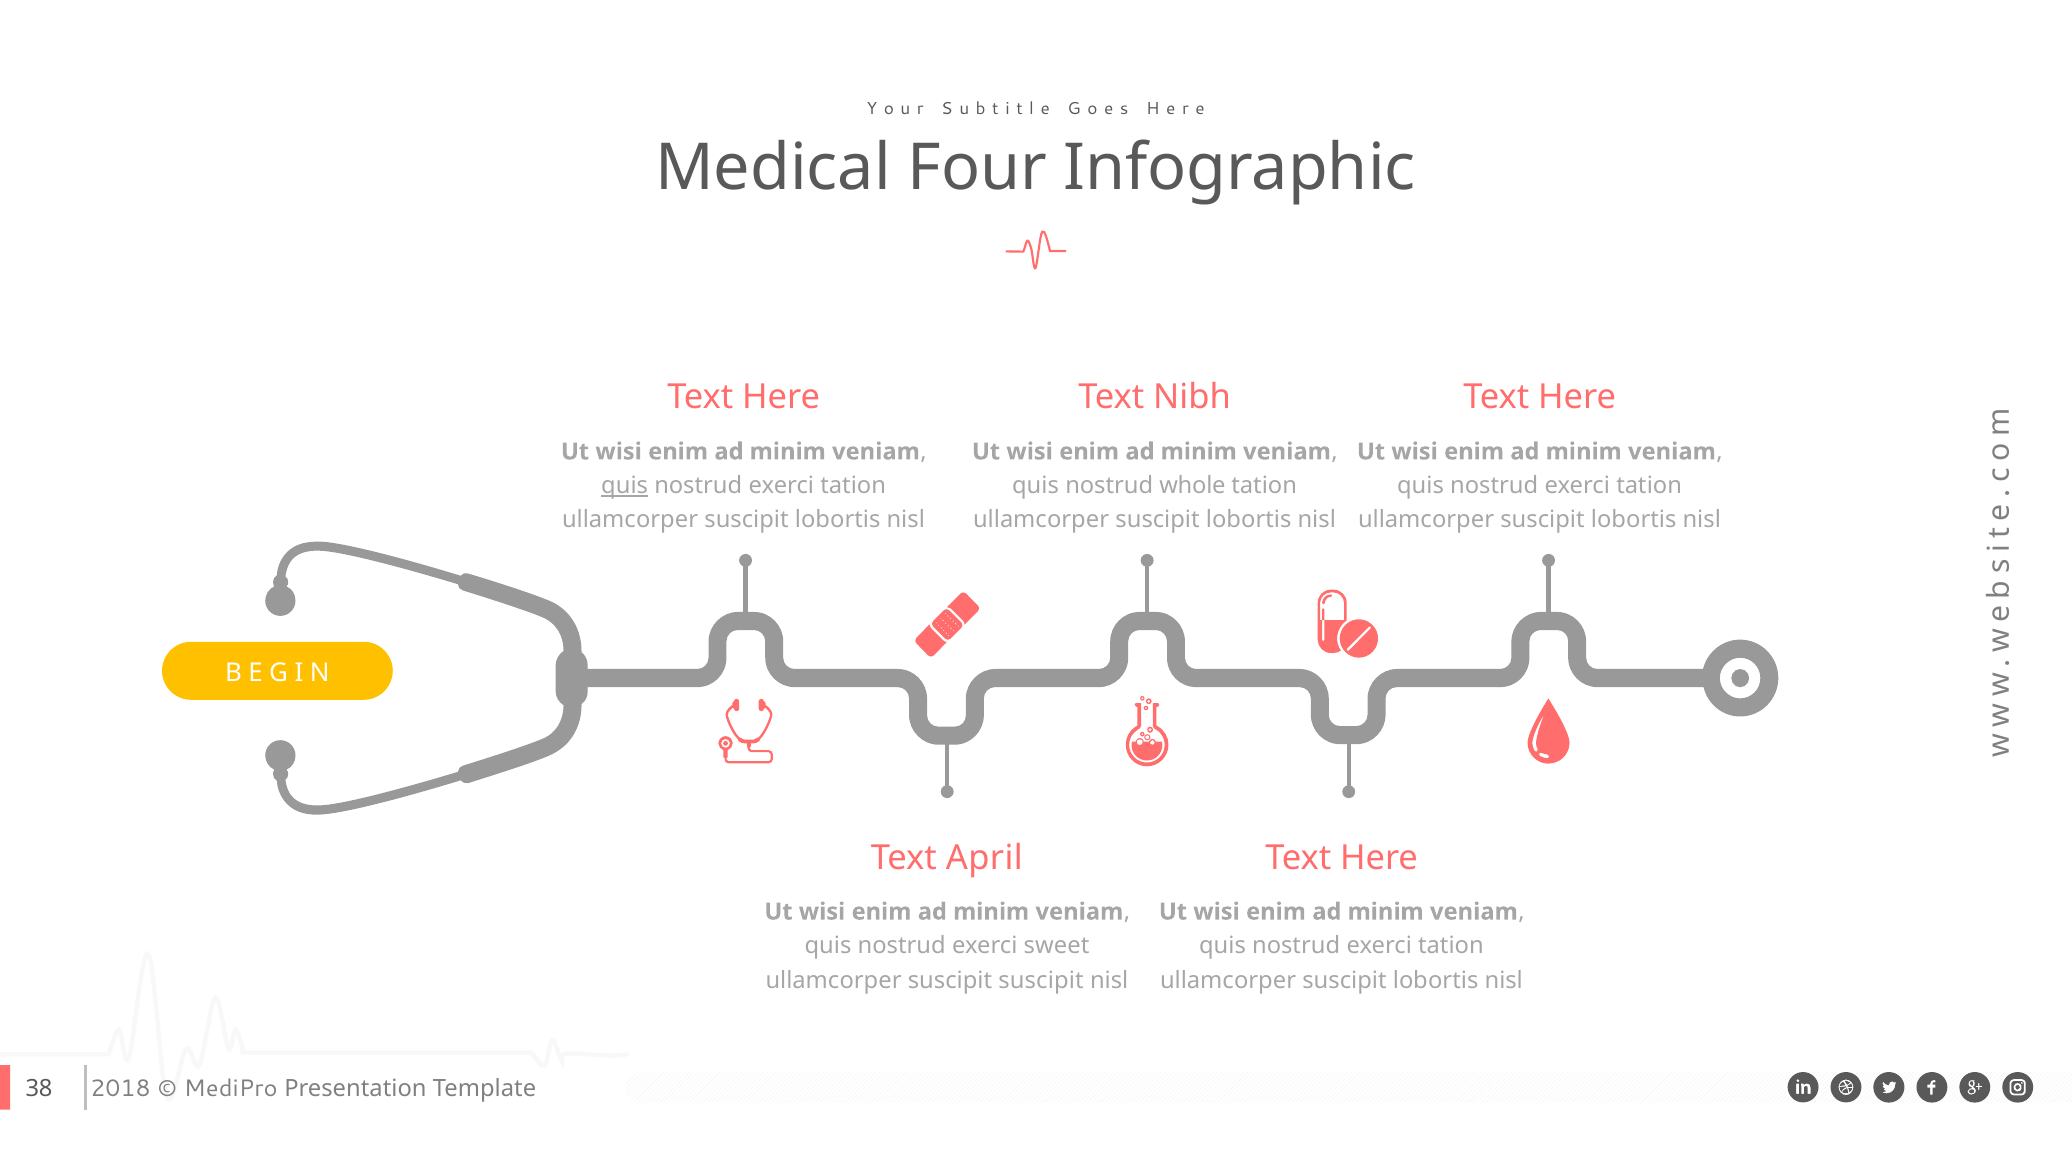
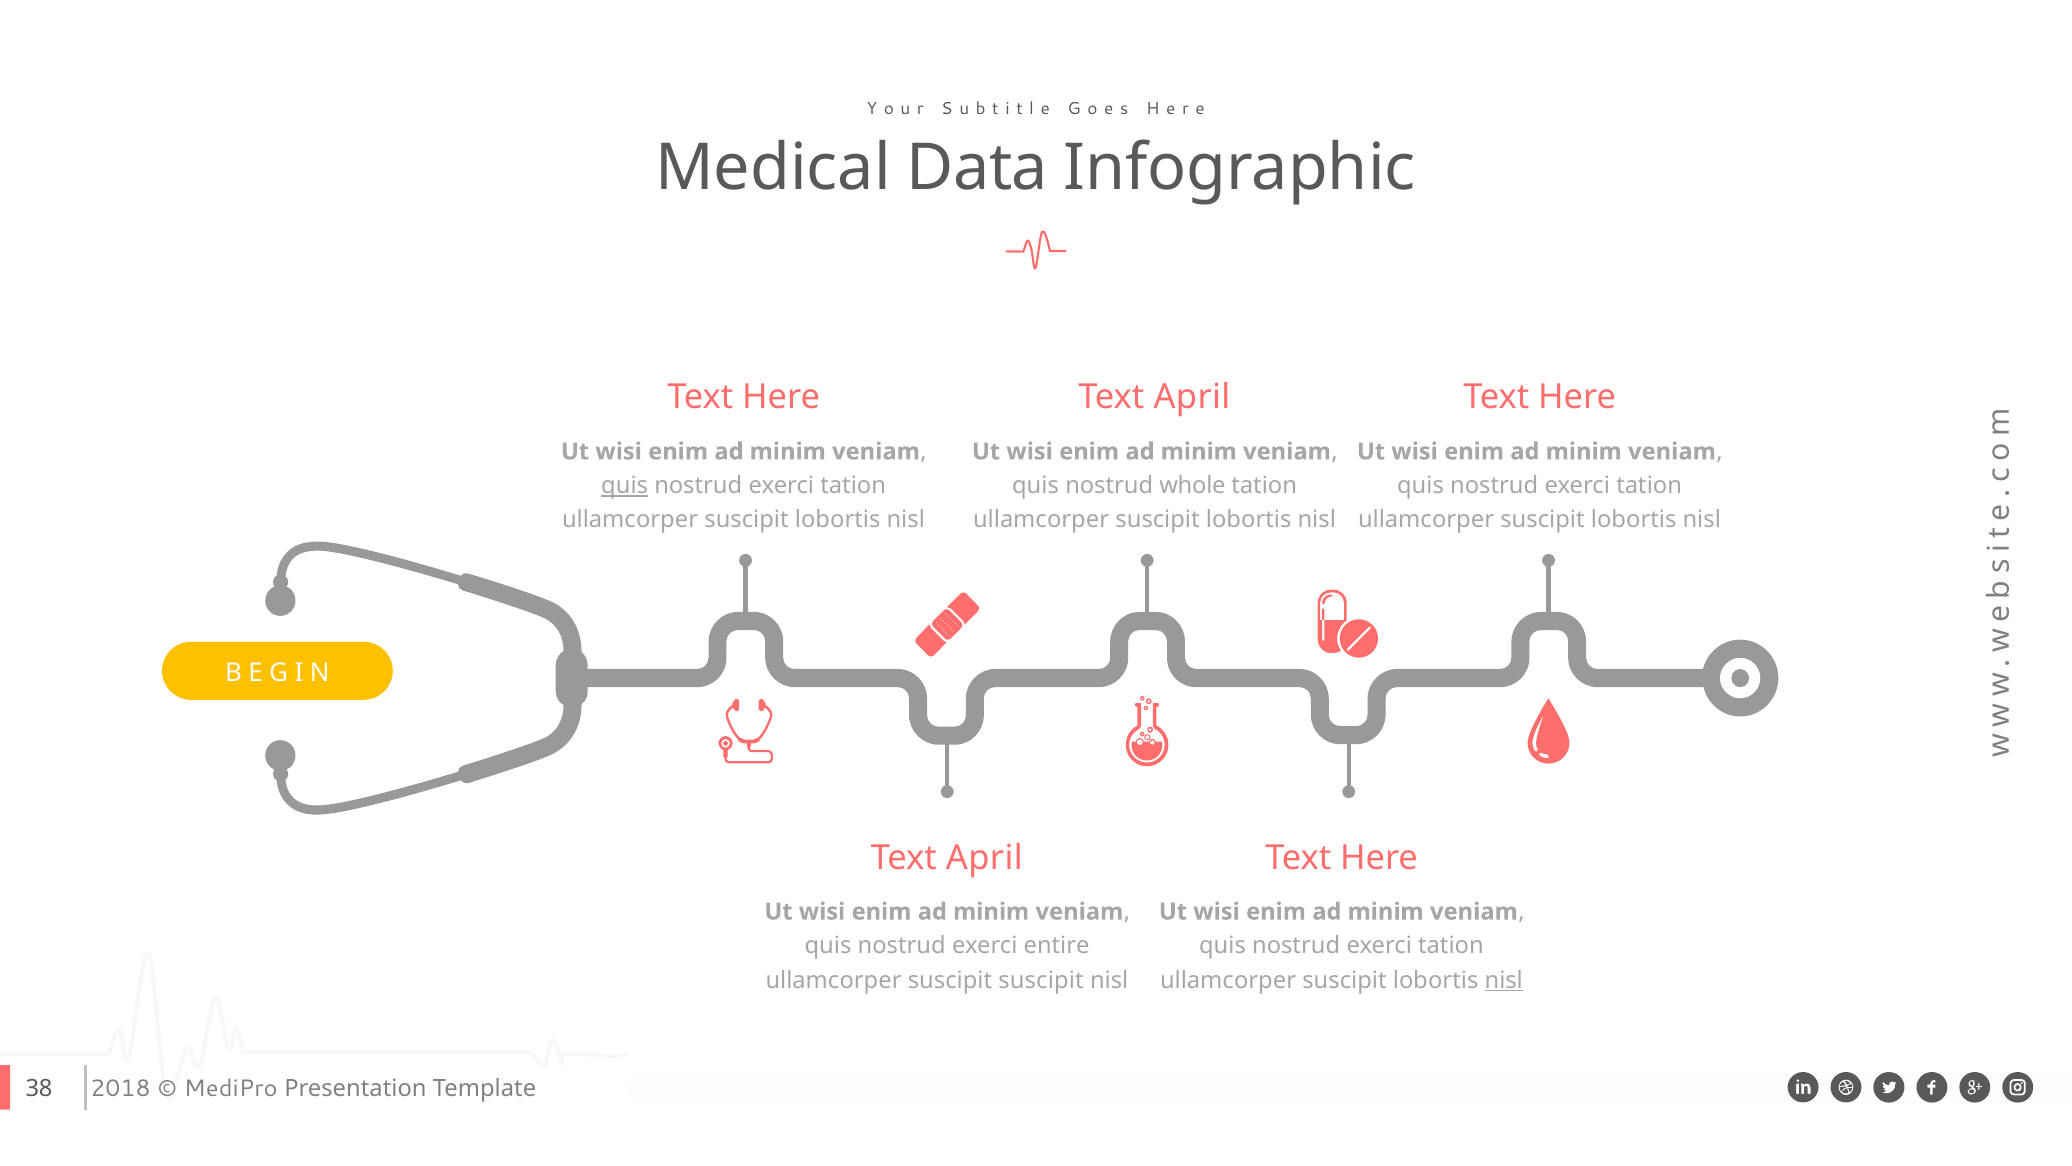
Four: Four -> Data
Nibh at (1192, 397): Nibh -> April
sweet: sweet -> entire
nisl at (1504, 980) underline: none -> present
